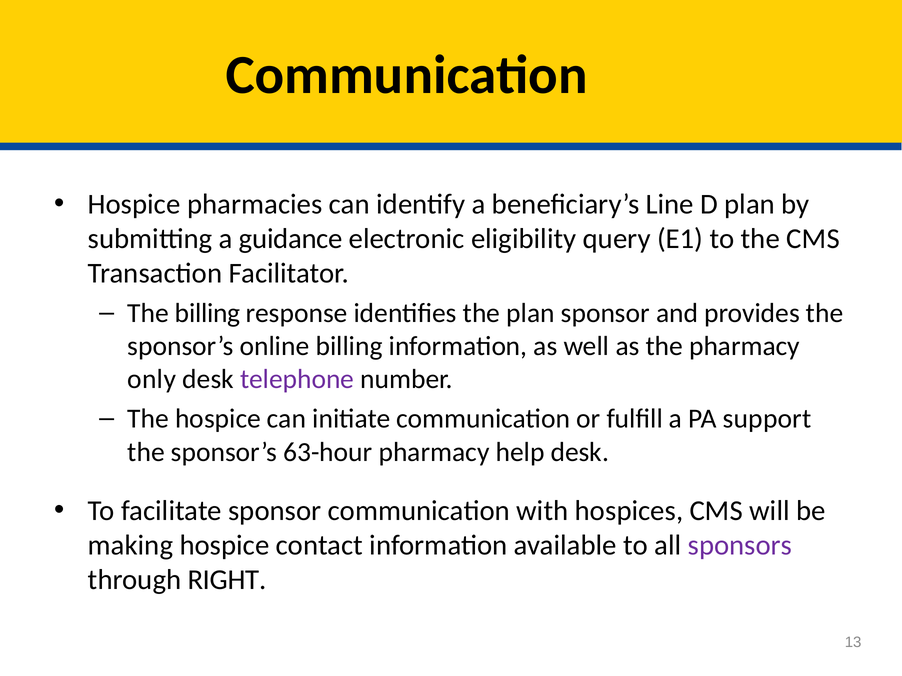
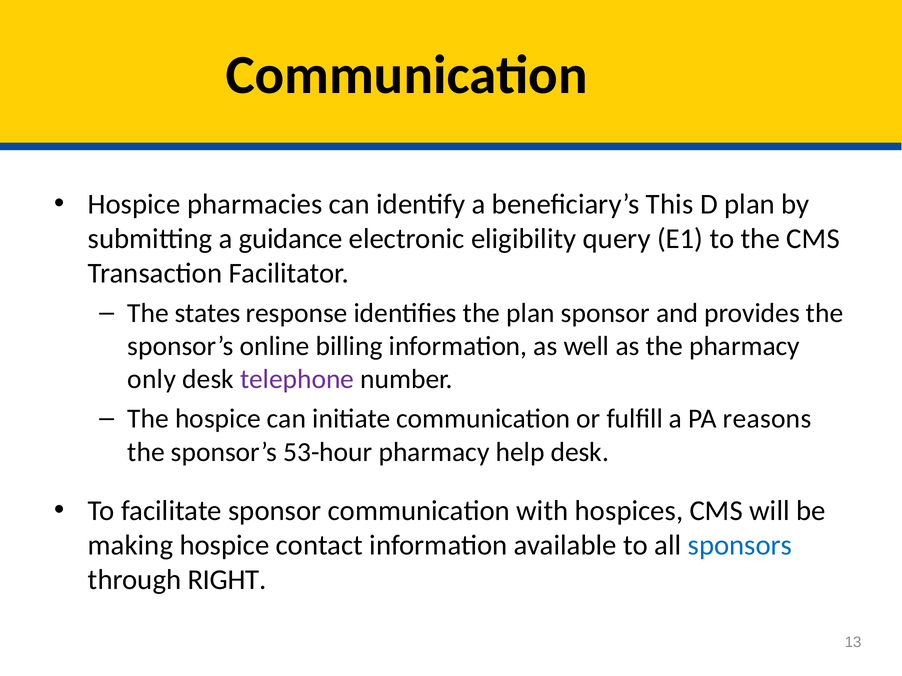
Line: Line -> This
The billing: billing -> states
support: support -> reasons
63-hour: 63-hour -> 53-hour
sponsors colour: purple -> blue
